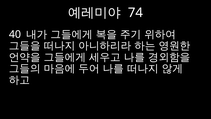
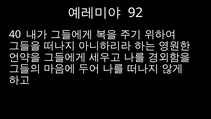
74: 74 -> 92
